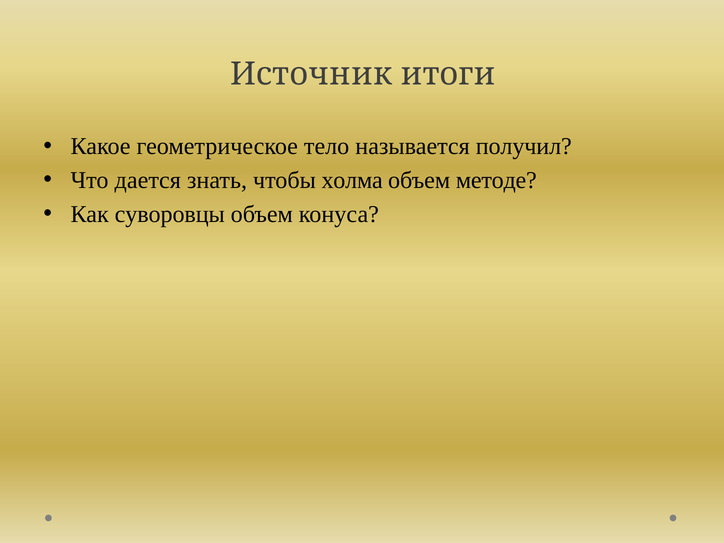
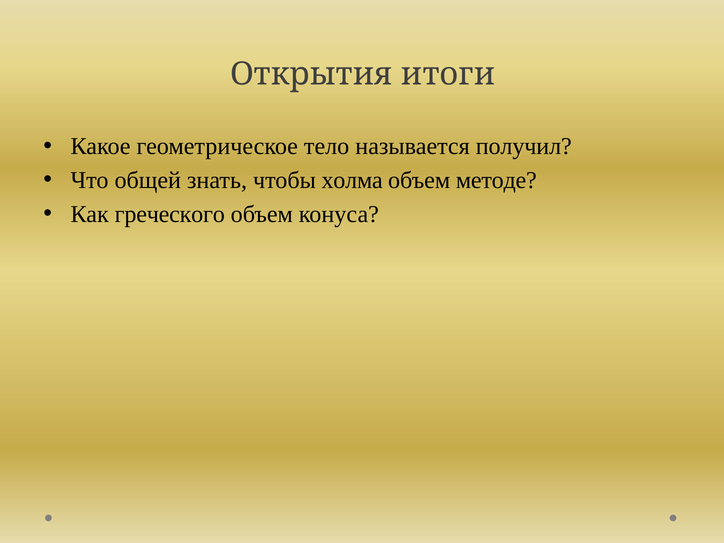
Источник: Источник -> Открытия
дается: дается -> общей
суворовцы: суворовцы -> греческого
